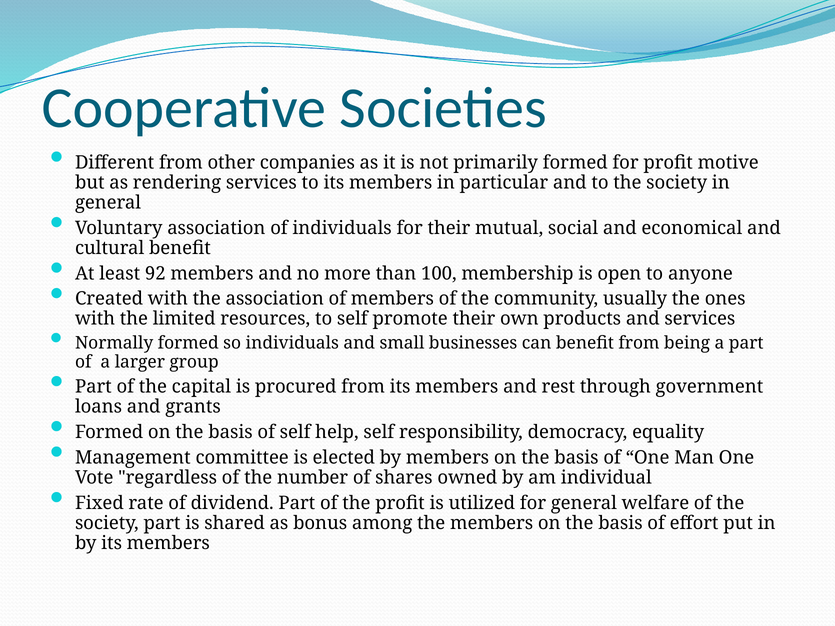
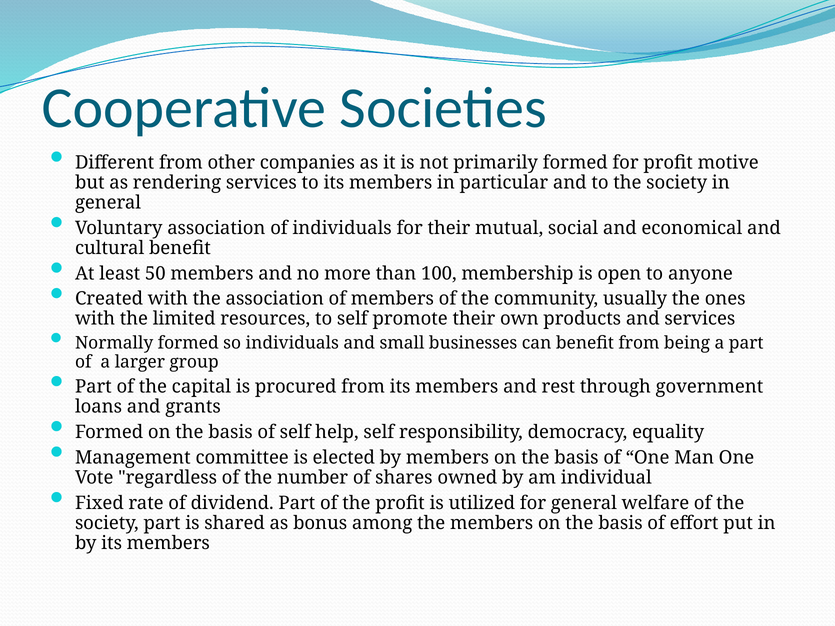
92: 92 -> 50
